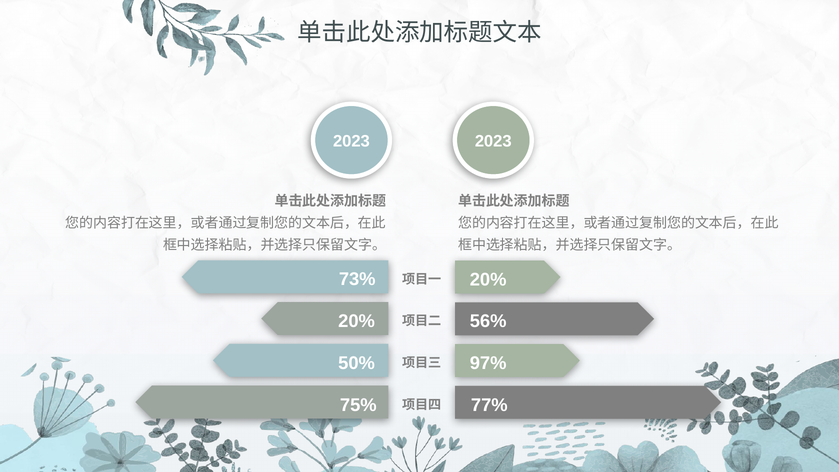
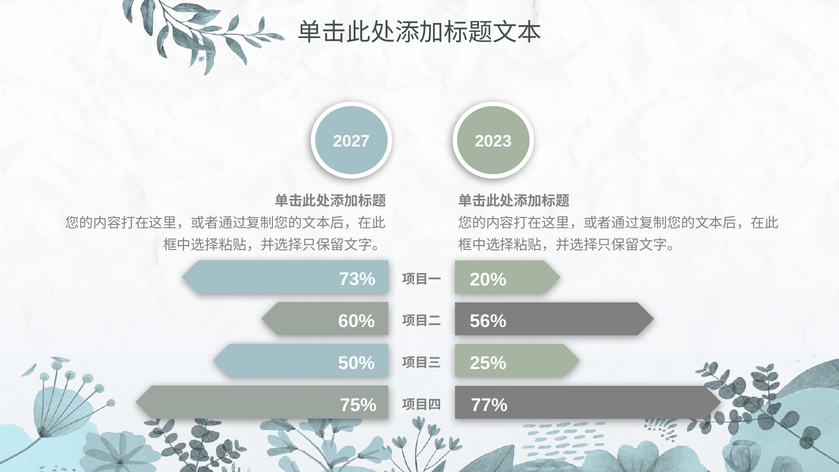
2023 at (351, 141): 2023 -> 2027
20% at (357, 321): 20% -> 60%
97%: 97% -> 25%
